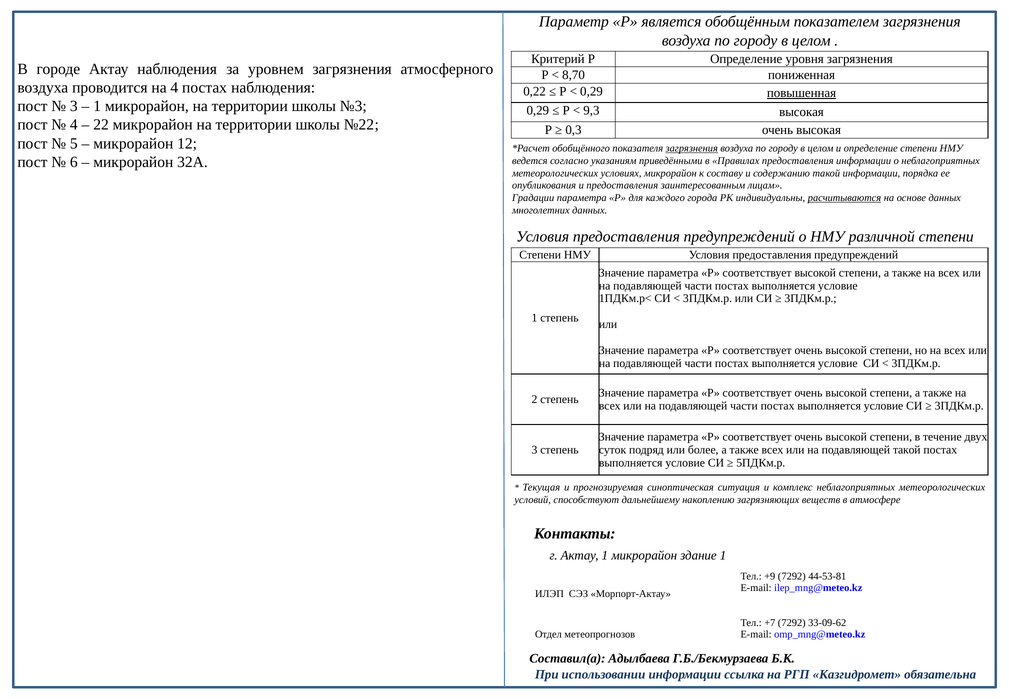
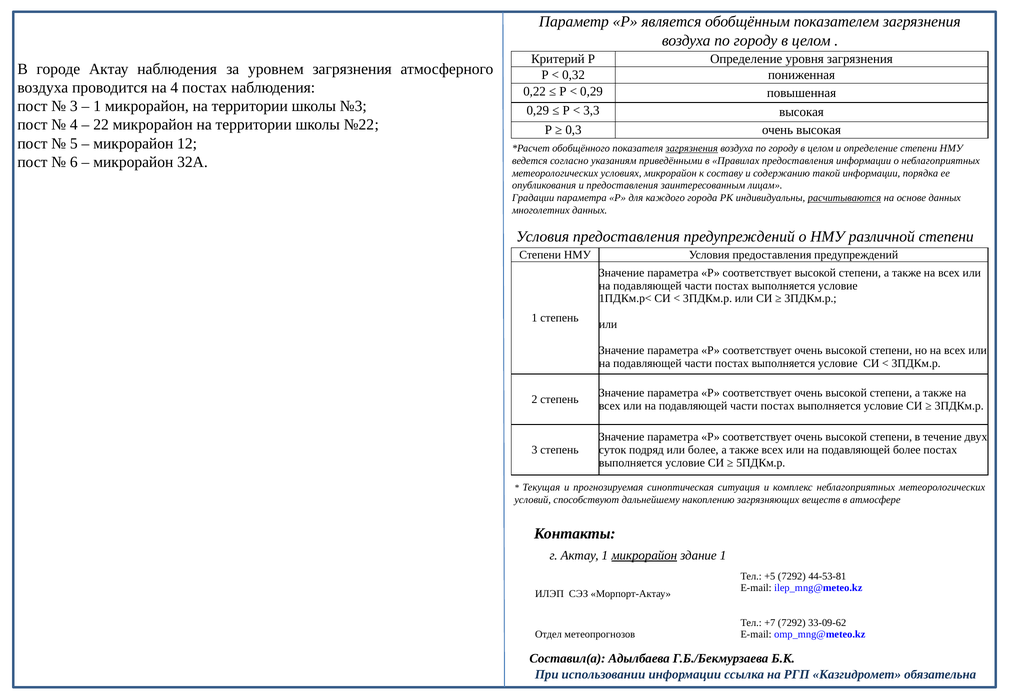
8,70: 8,70 -> 0,32
повышенная underline: present -> none
9,3: 9,3 -> 3,3
подавляющей такой: такой -> более
микрорайон at (644, 555) underline: none -> present
+9: +9 -> +5
